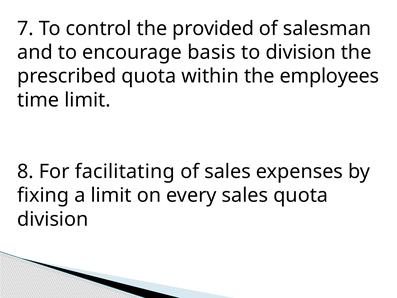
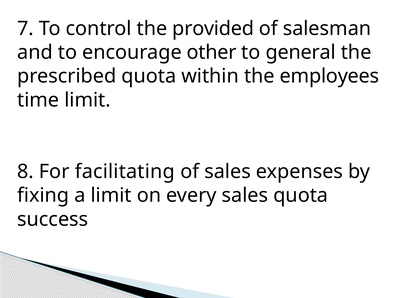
basis: basis -> other
to division: division -> general
division at (53, 219): division -> success
